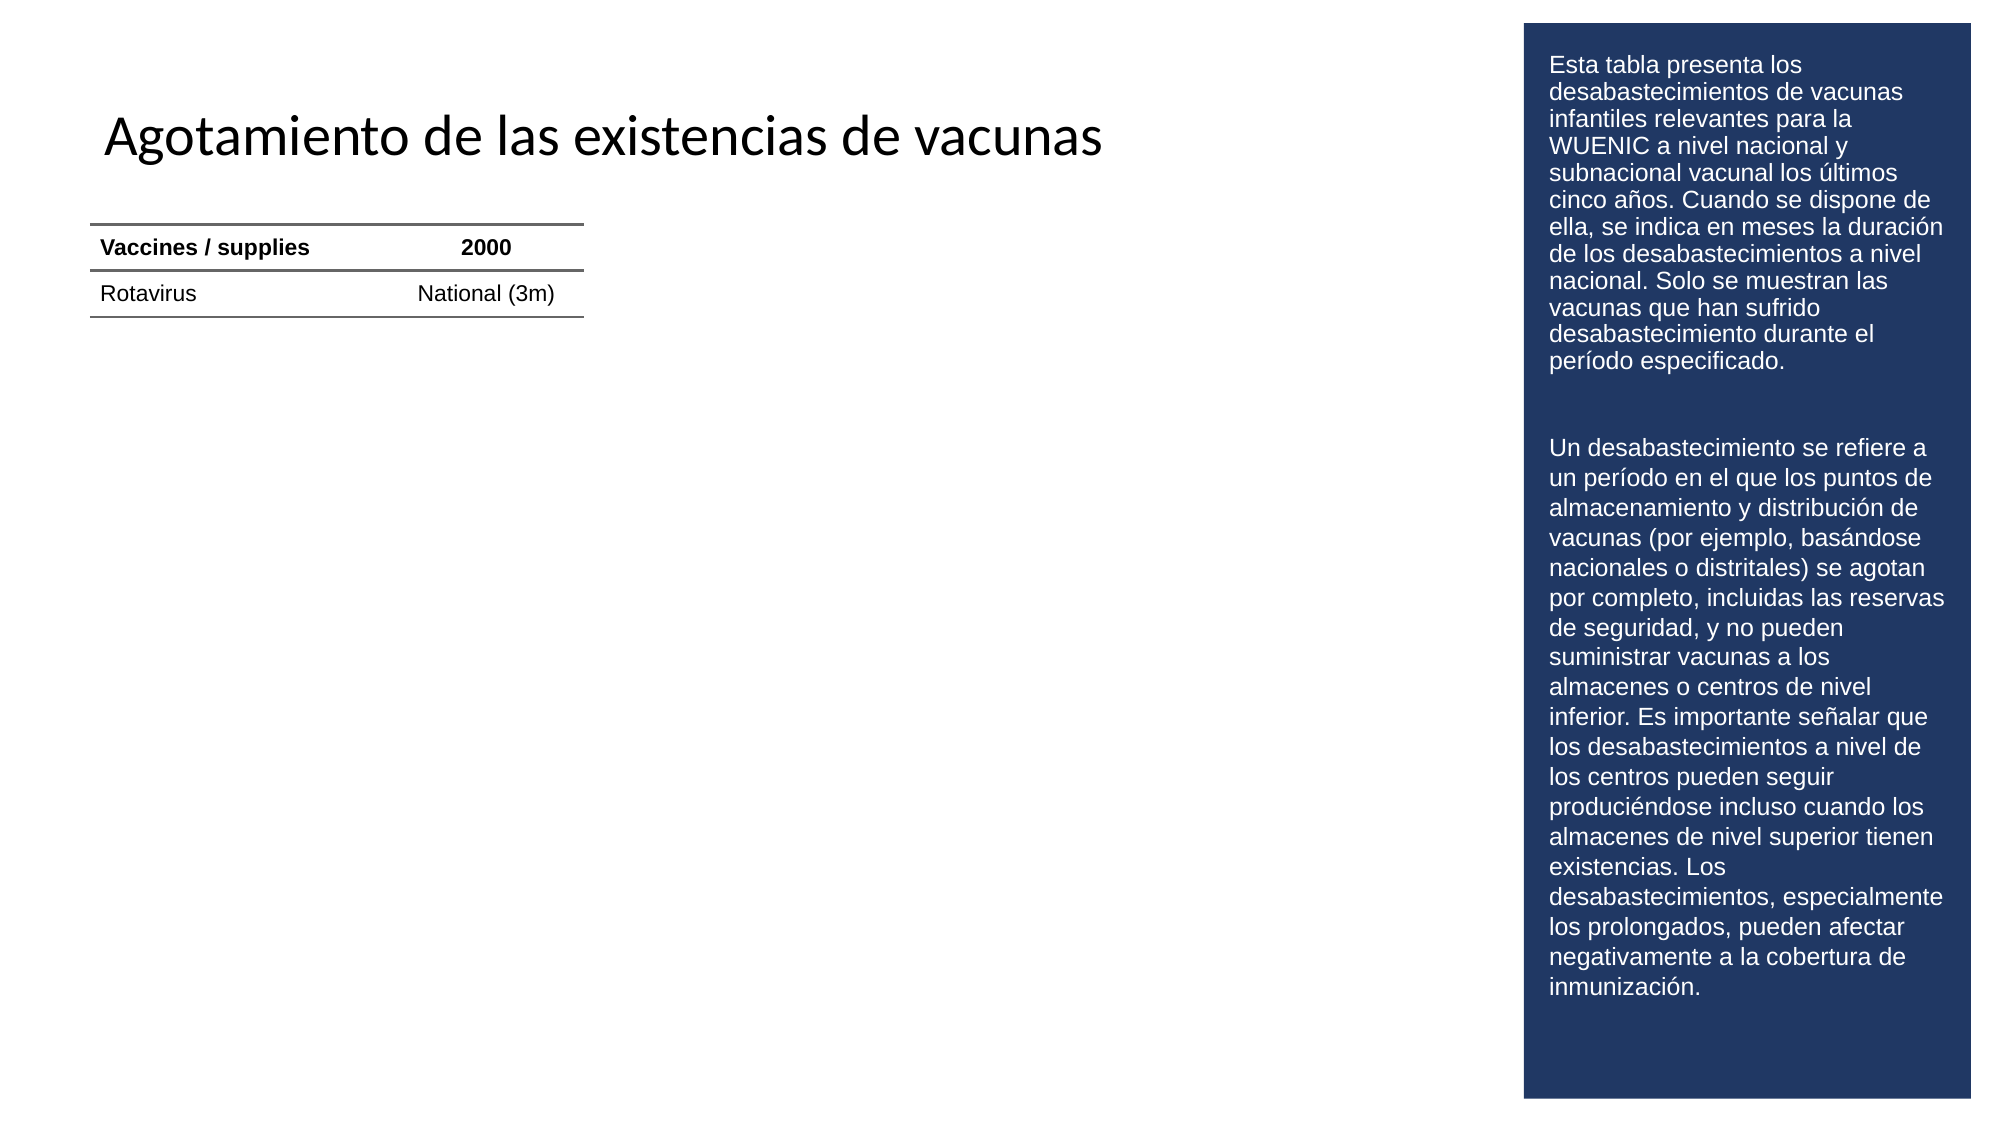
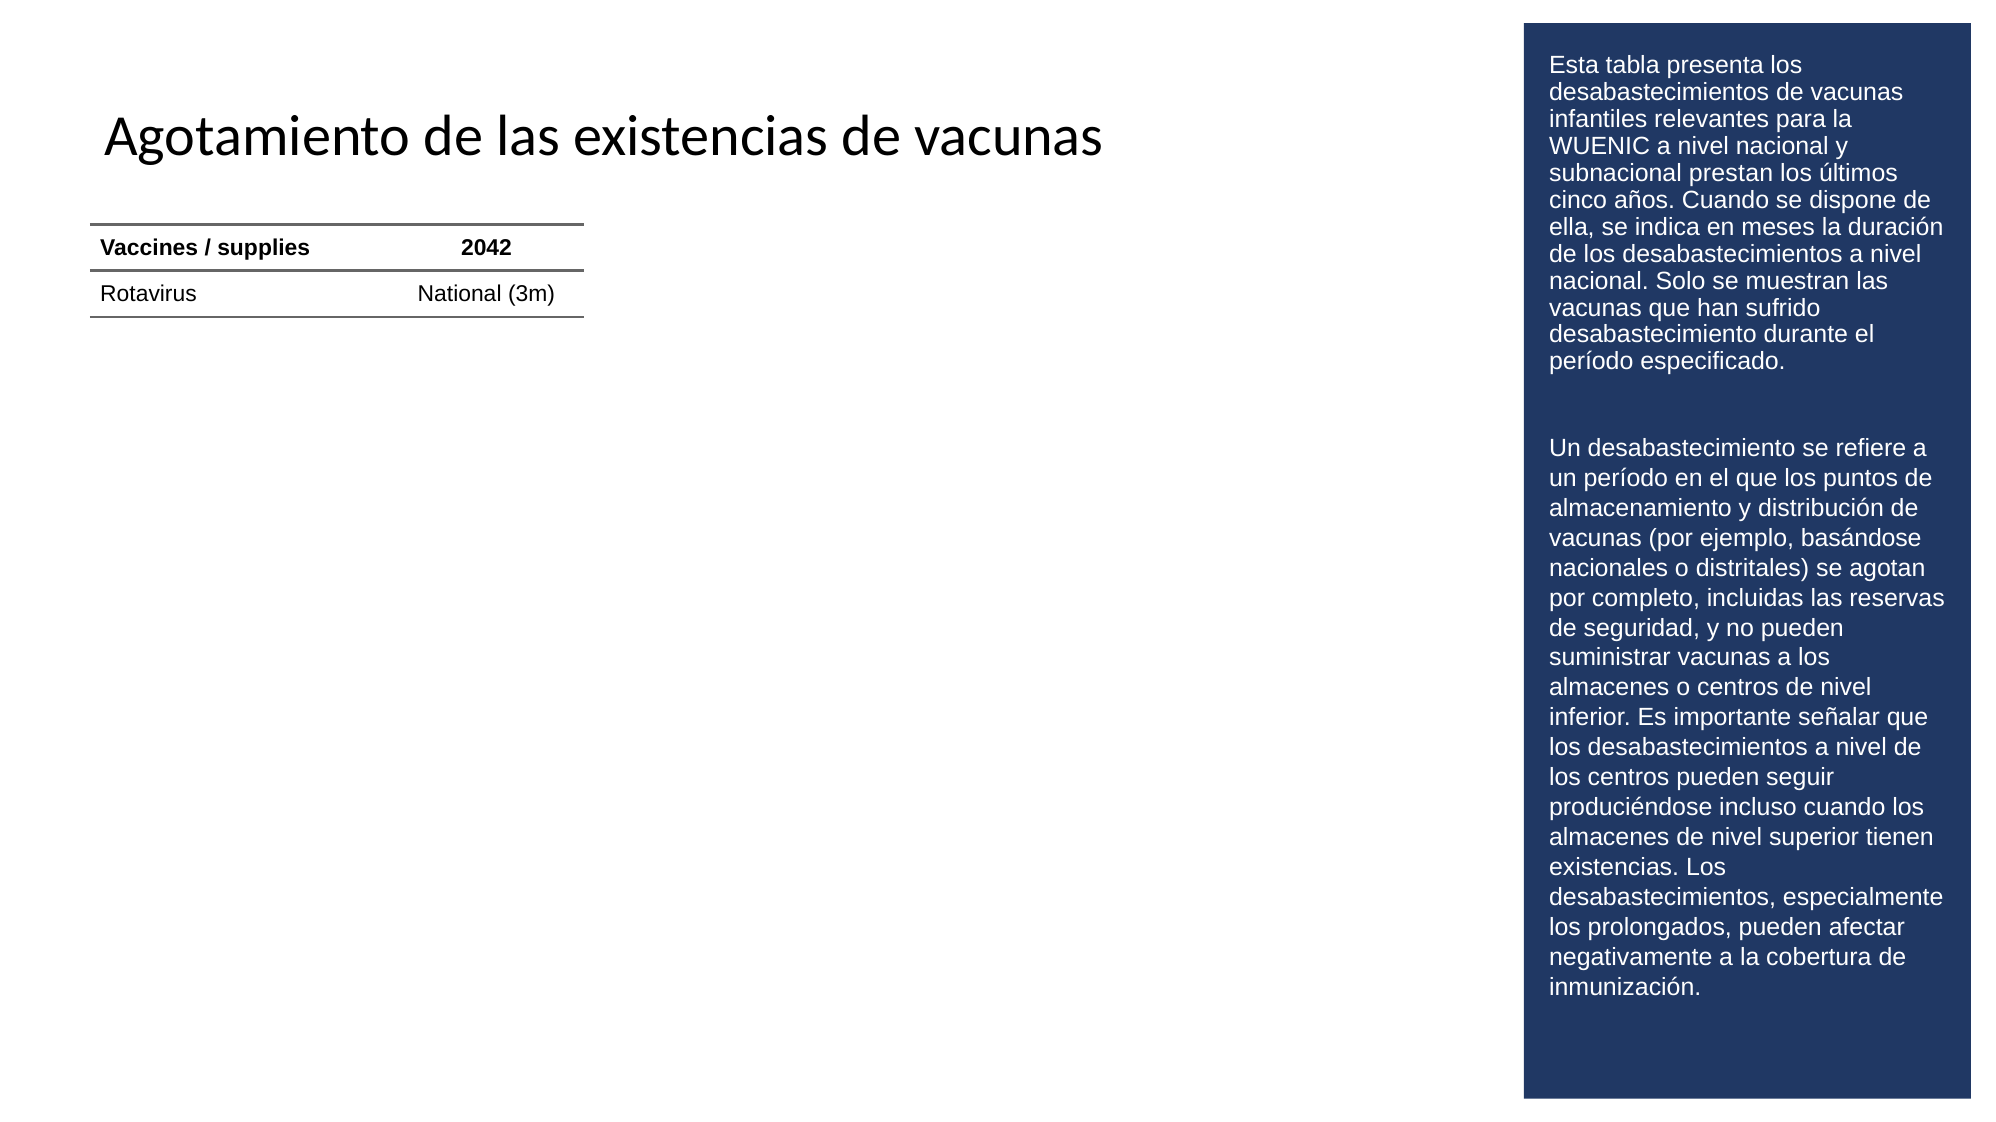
vacunal: vacunal -> prestan
2000: 2000 -> 2042
